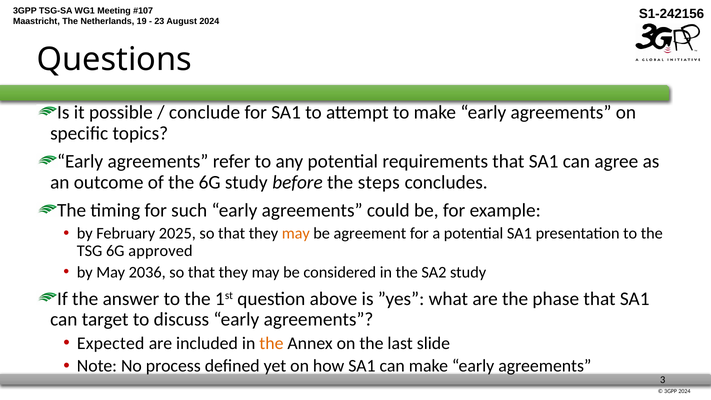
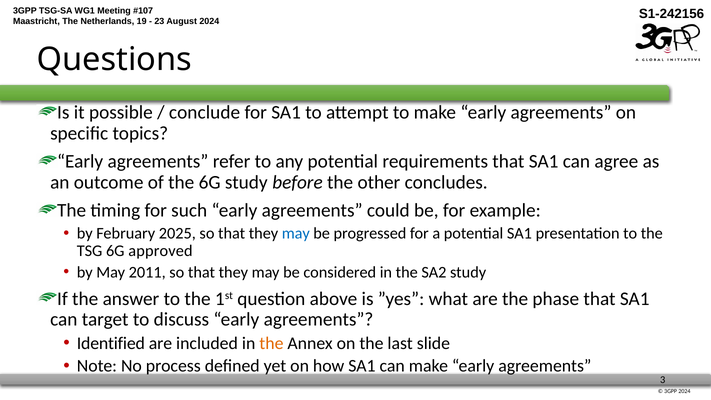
steps: steps -> other
may at (296, 233) colour: orange -> blue
agreement: agreement -> progressed
2036: 2036 -> 2011
Expected: Expected -> Identified
